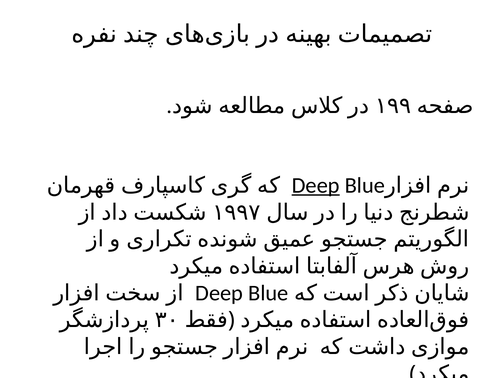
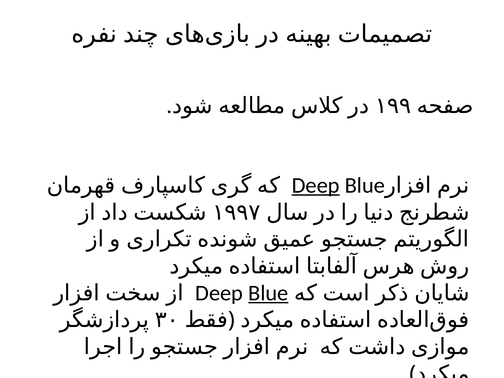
Blue at (268, 293) underline: none -> present
